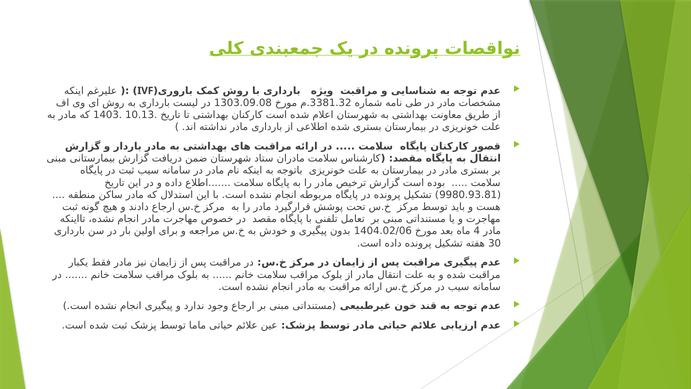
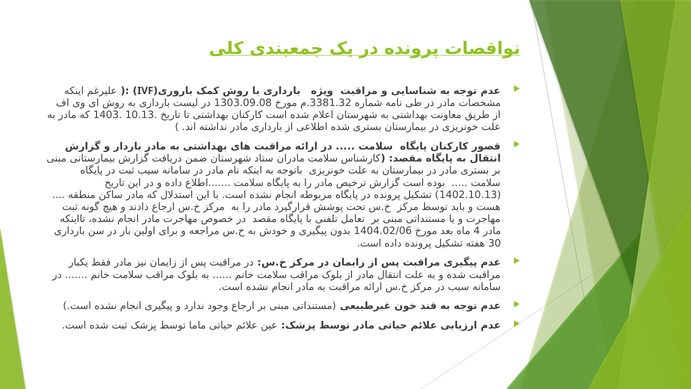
9980.93.81: 9980.93.81 -> 1402.10.13
